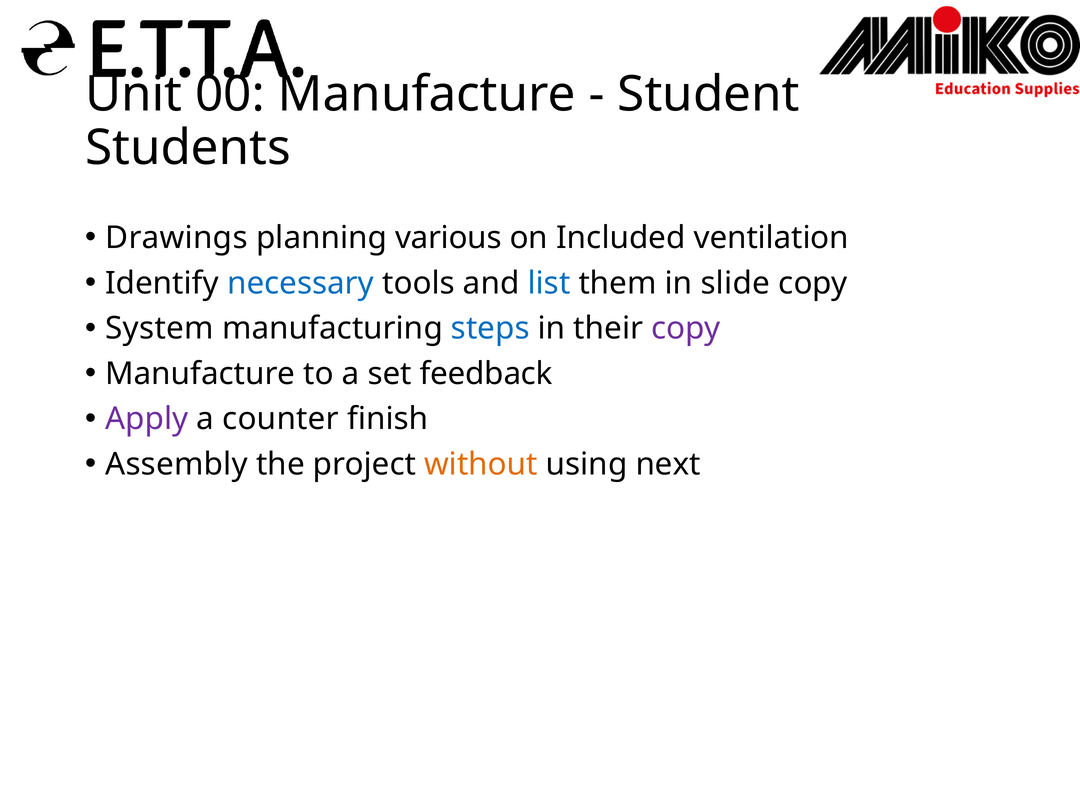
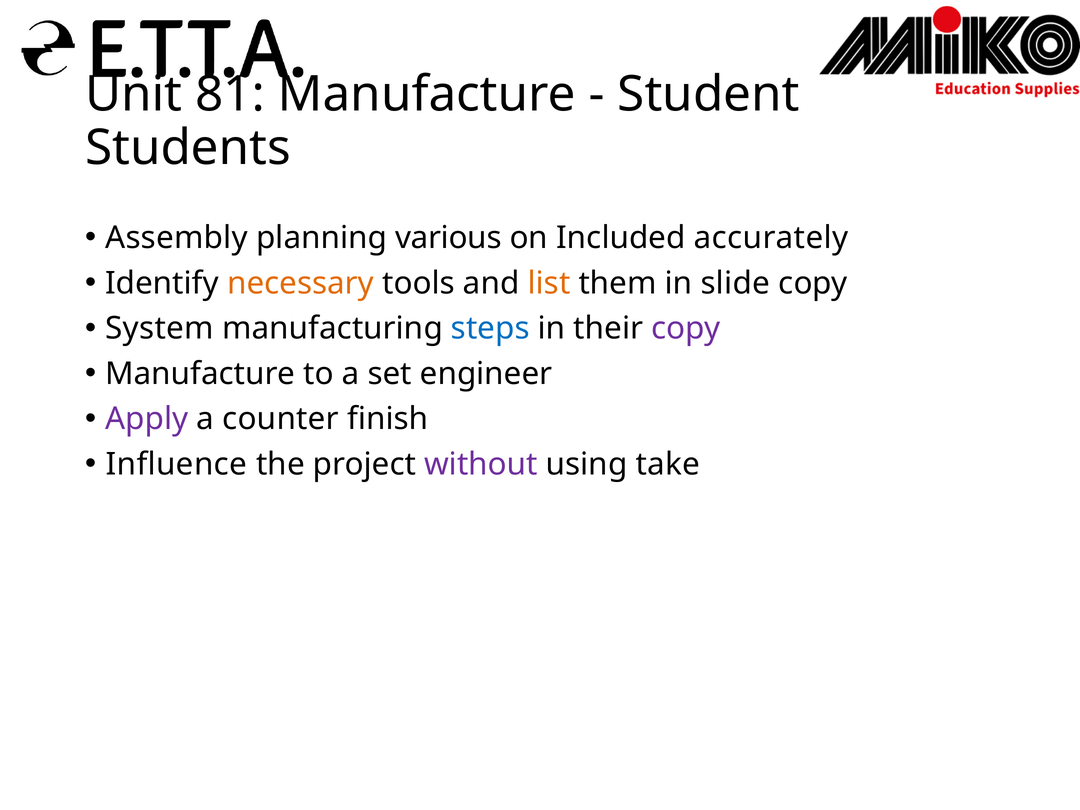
00: 00 -> 81
Drawings: Drawings -> Assembly
ventilation: ventilation -> accurately
necessary colour: blue -> orange
list colour: blue -> orange
feedback: feedback -> engineer
Assembly: Assembly -> Influence
without colour: orange -> purple
next: next -> take
